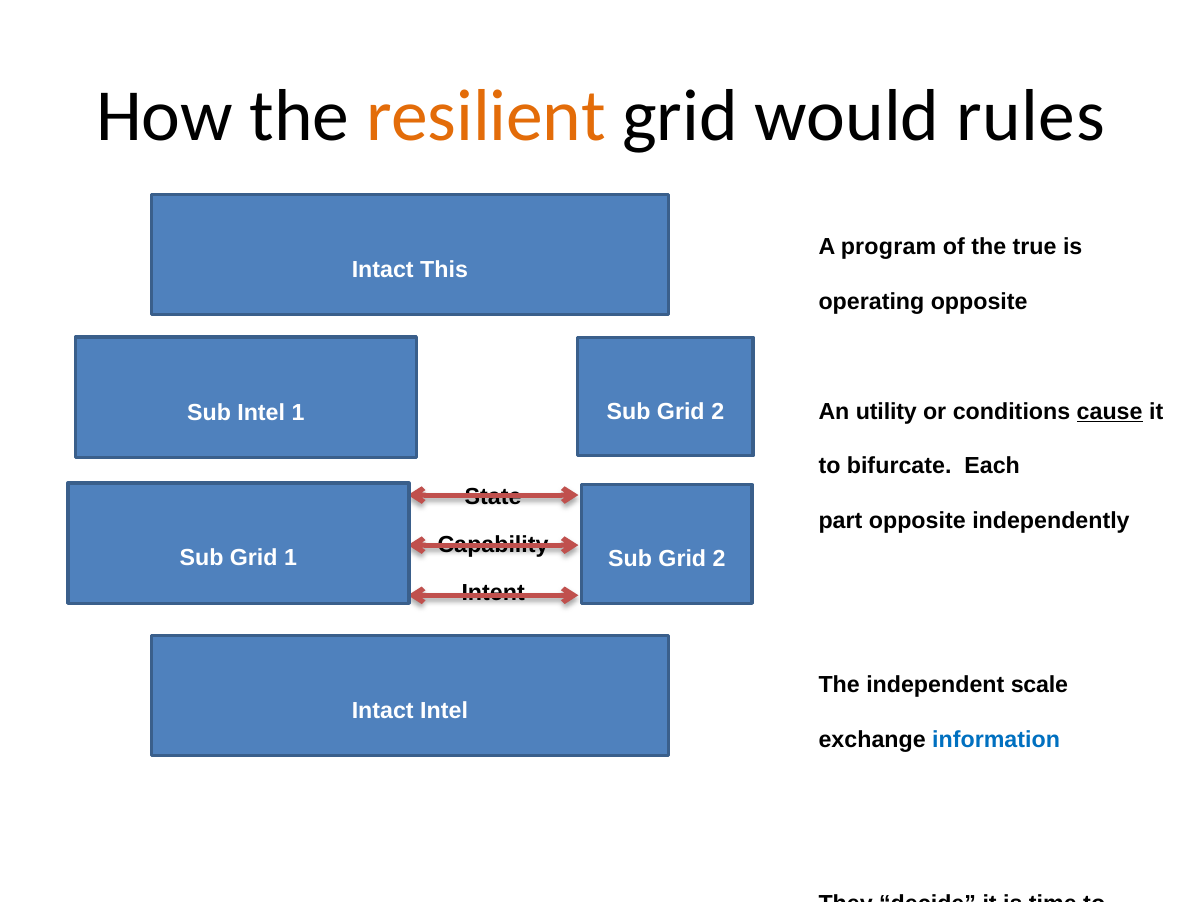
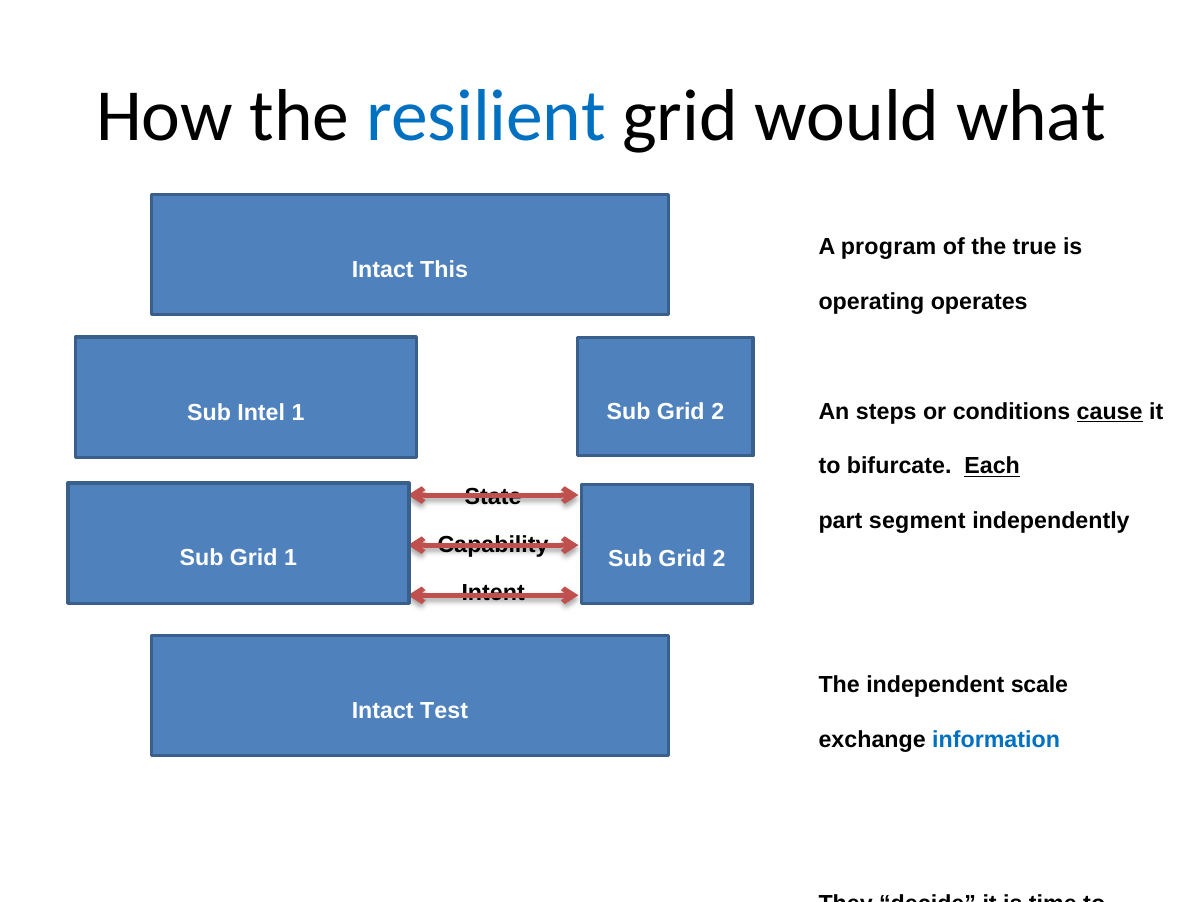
resilient colour: orange -> blue
rules: rules -> what
operating opposite: opposite -> operates
utility: utility -> steps
Each underline: none -> present
part opposite: opposite -> segment
Intact Intel: Intel -> Test
